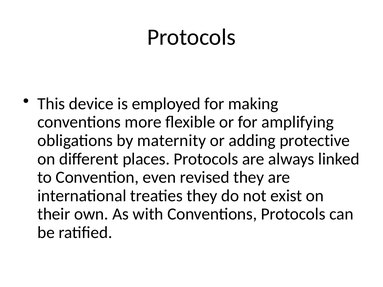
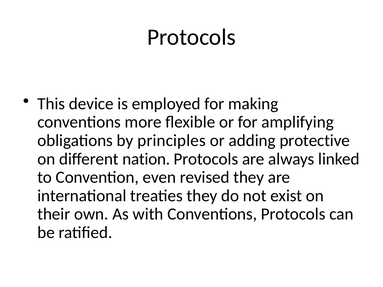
maternity: maternity -> principles
places: places -> nation
